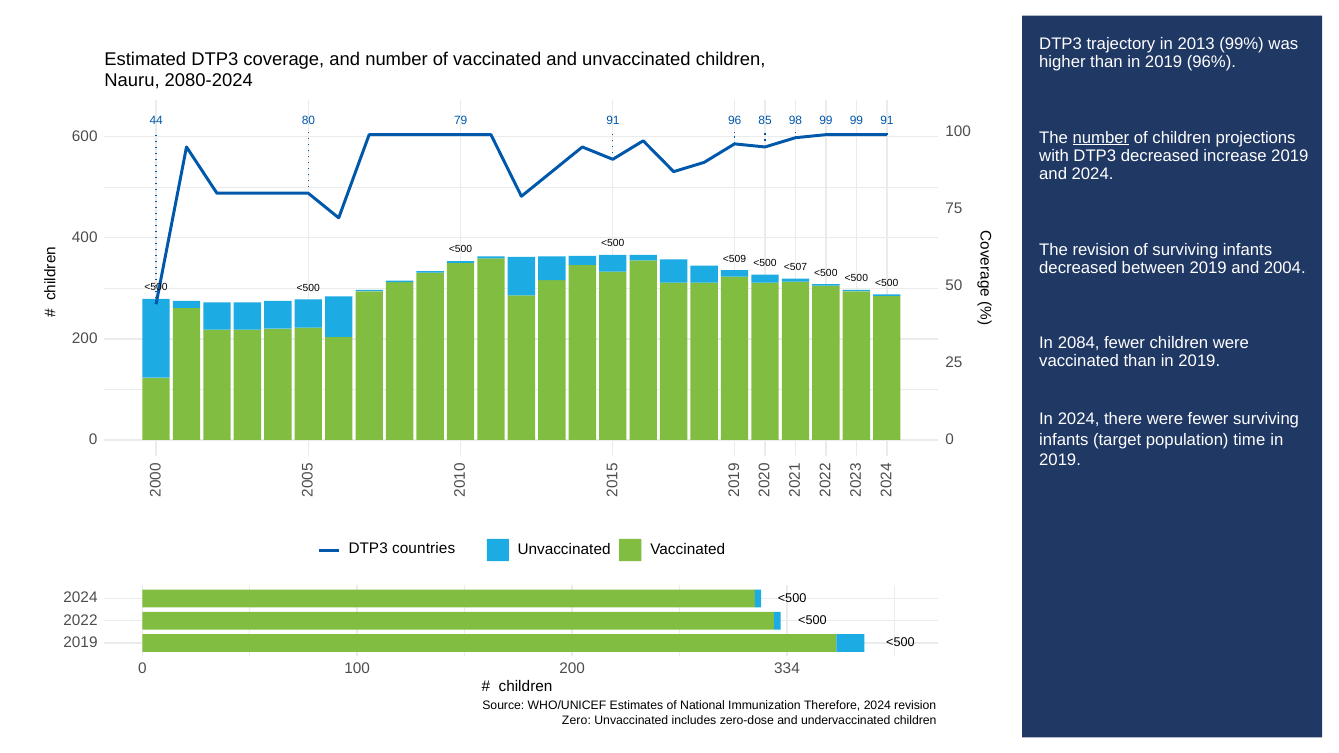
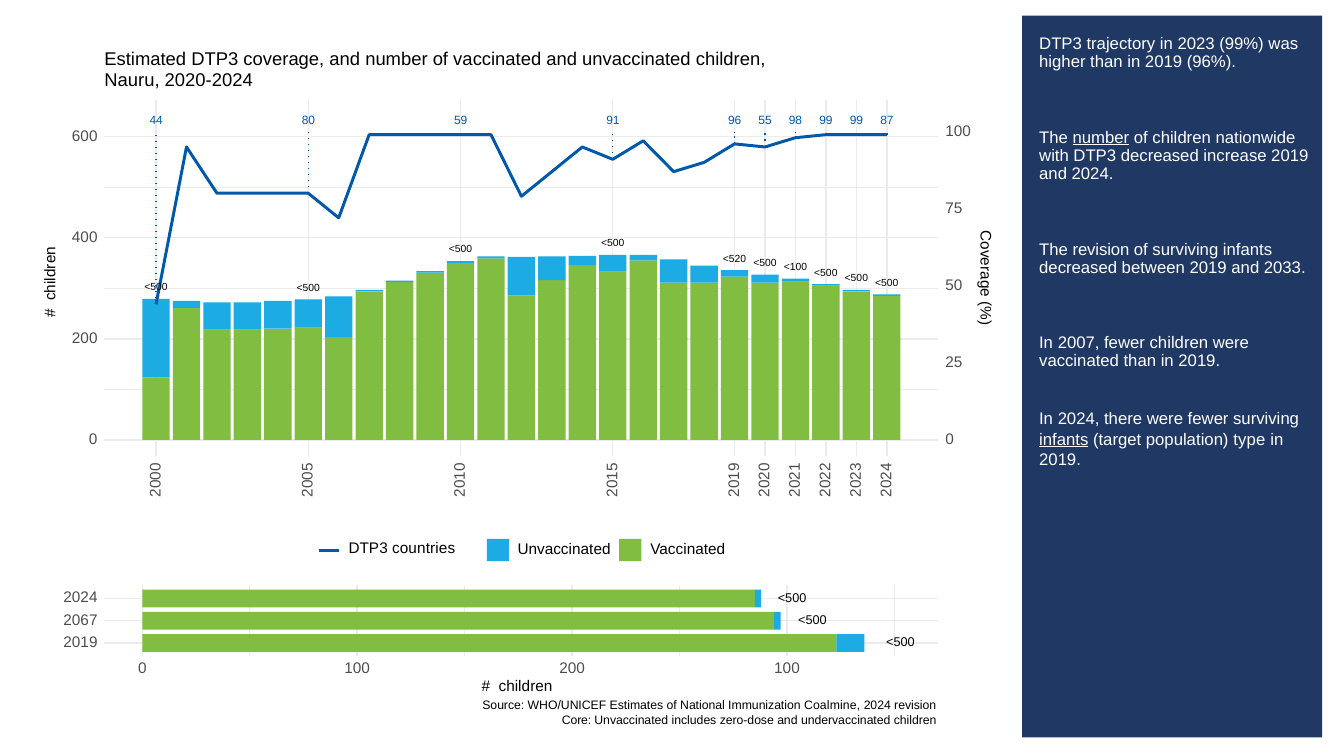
2013: 2013 -> 2023
2080-2024: 2080-2024 -> 2020-2024
79: 79 -> 59
85: 85 -> 55
99 91: 91 -> 87
projections: projections -> nationwide
<509: <509 -> <520
<507: <507 -> <100
2004: 2004 -> 2033
2084: 2084 -> 2007
infants at (1064, 440) underline: none -> present
time: time -> type
2022: 2022 -> 2067
200 334: 334 -> 100
Therefore: Therefore -> Coalmine
Zero: Zero -> Core
